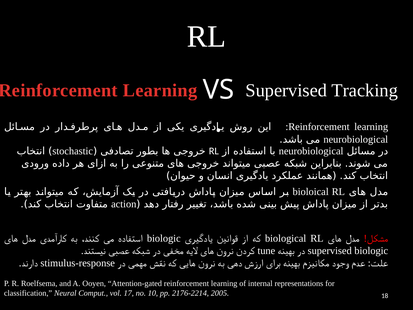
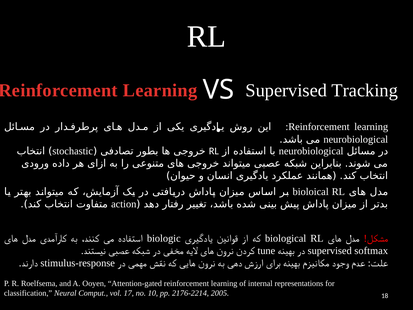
supervised biologic: biologic -> softmax
